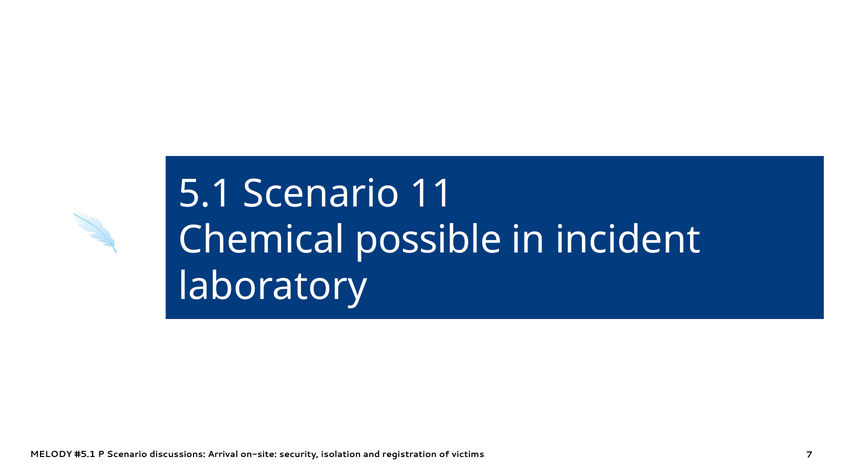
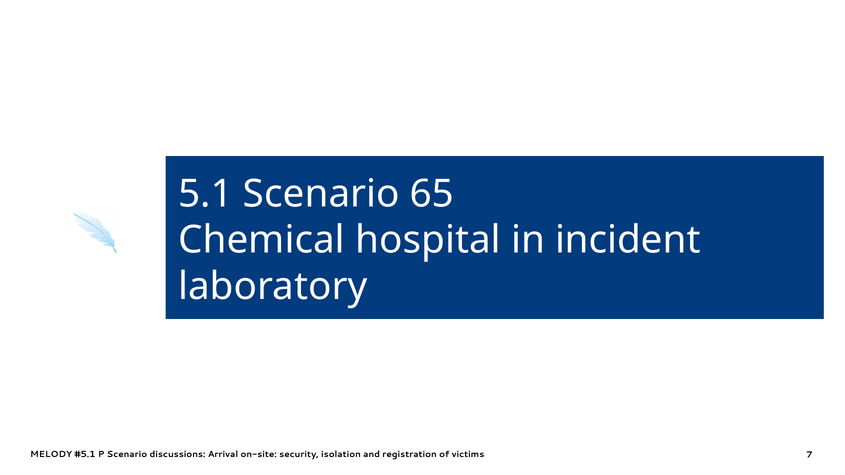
11: 11 -> 65
possible: possible -> hospital
